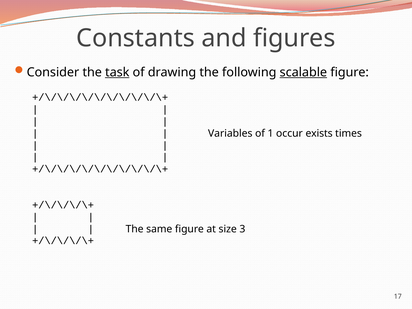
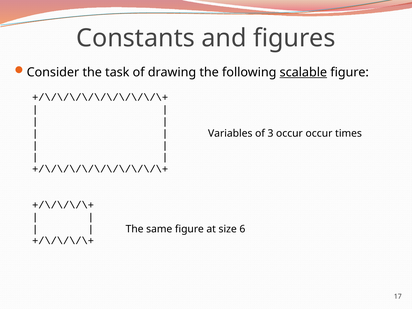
task underline: present -> none
1: 1 -> 3
occur exists: exists -> occur
3: 3 -> 6
